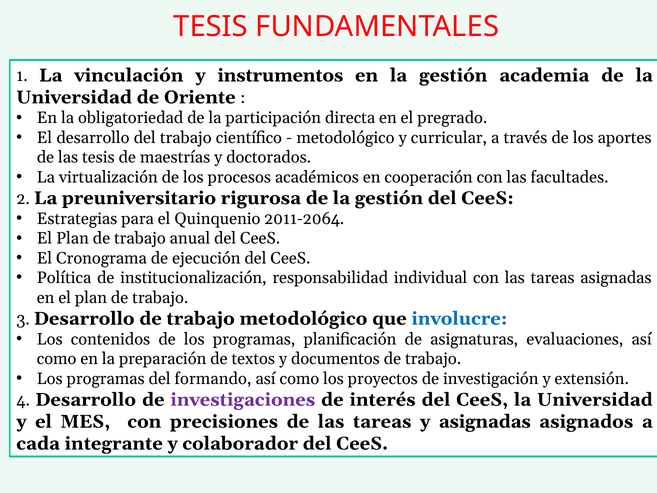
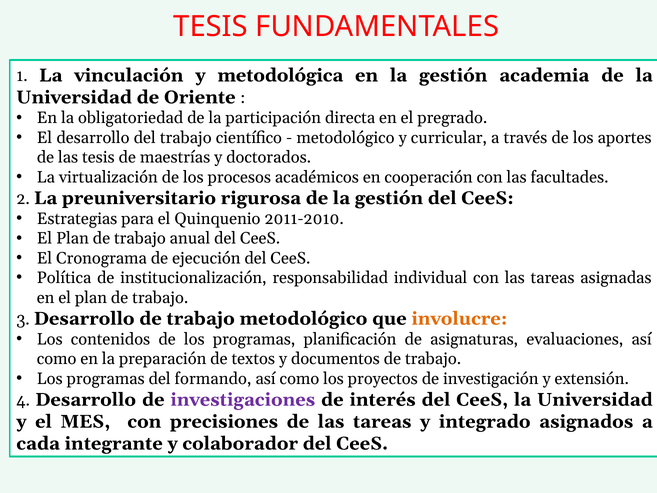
instrumentos: instrumentos -> metodológica
2011-2064: 2011-2064 -> 2011-2010
involucre colour: blue -> orange
y asignadas: asignadas -> integrado
